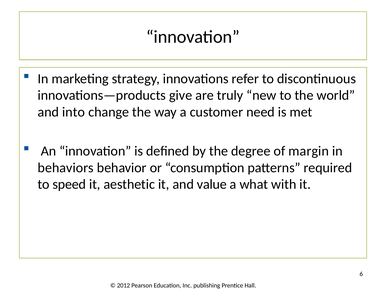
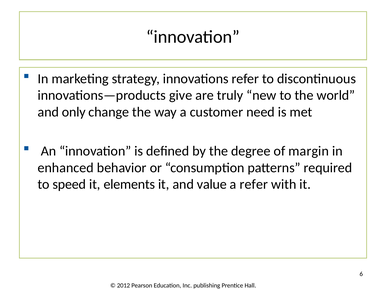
into: into -> only
behaviors: behaviors -> enhanced
aesthetic: aesthetic -> elements
a what: what -> refer
